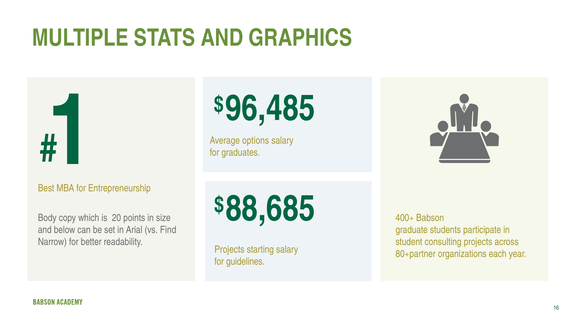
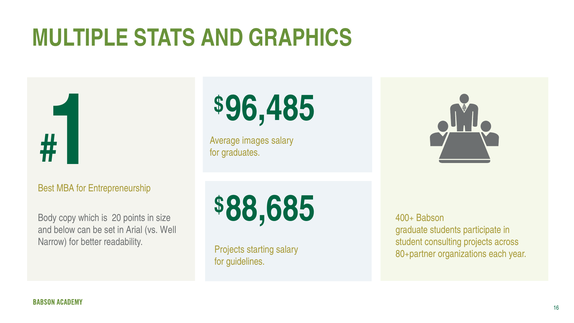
options: options -> images
Find: Find -> Well
